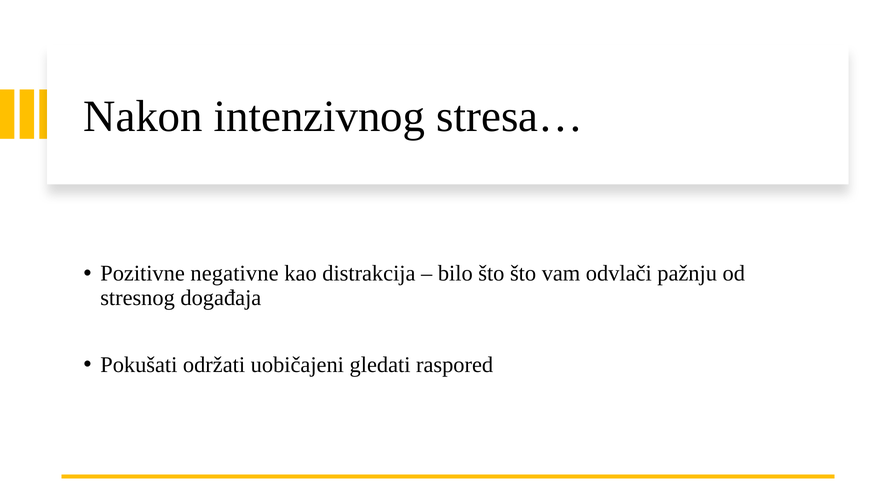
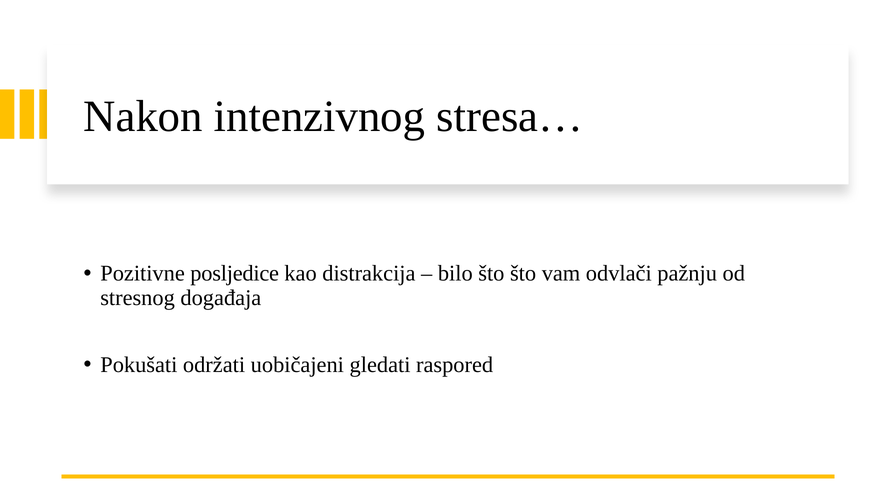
negativne: negativne -> posljedice
